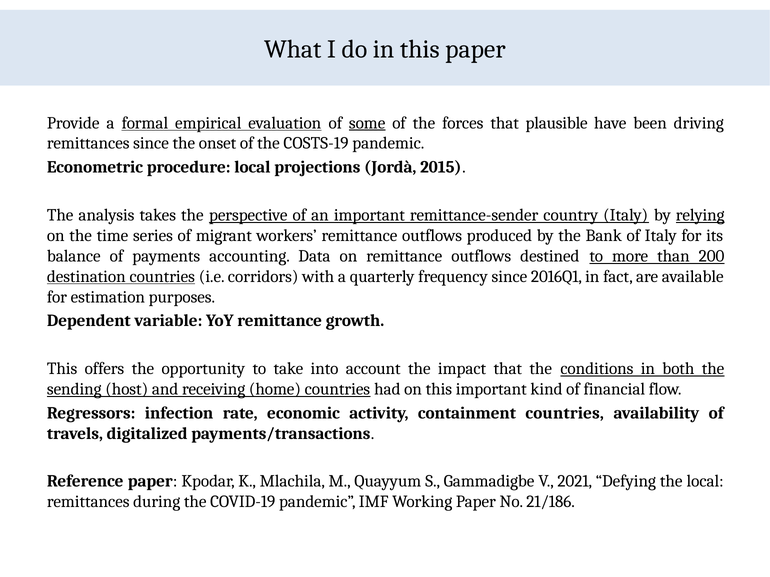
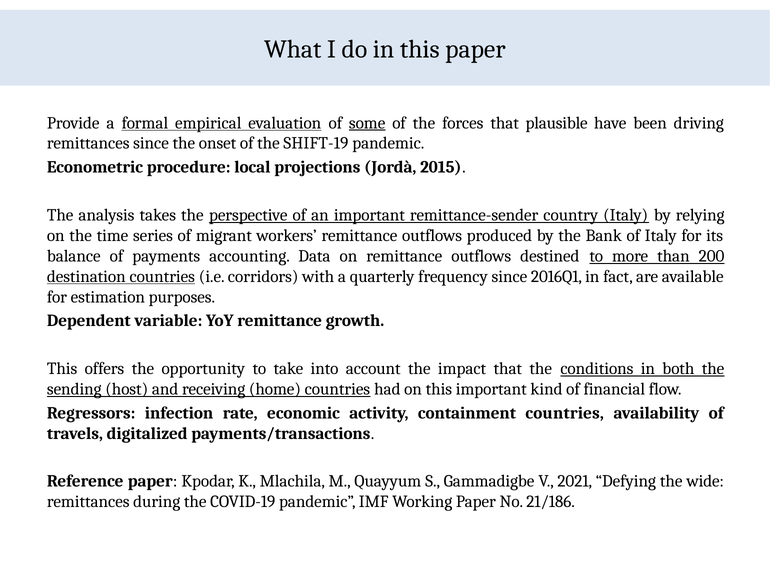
COSTS-19: COSTS-19 -> SHIFT-19
relying underline: present -> none
the local: local -> wide
